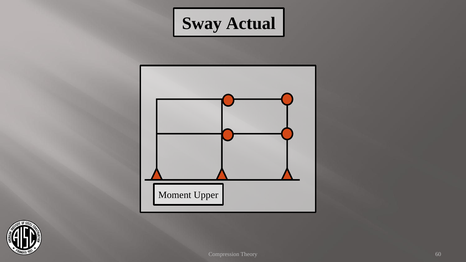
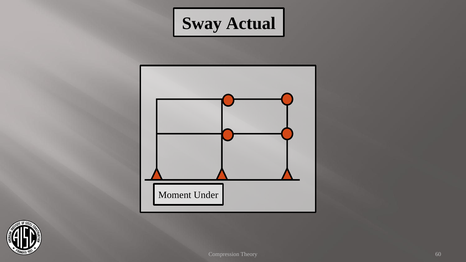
Upper: Upper -> Under
